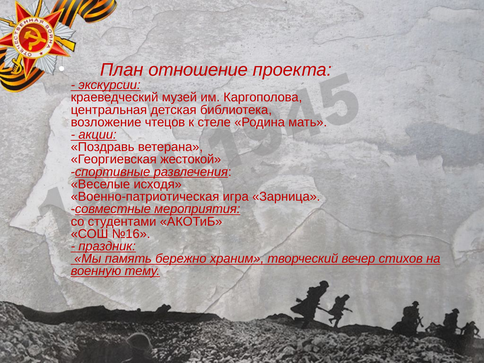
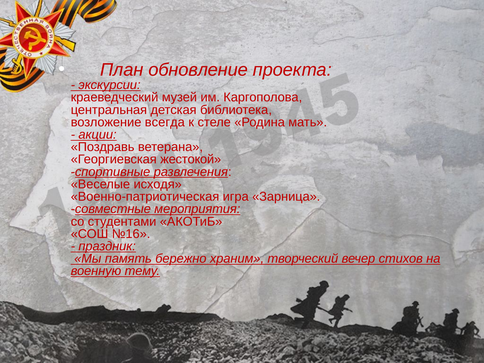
отношение: отношение -> обновление
чтецов: чтецов -> всегда
